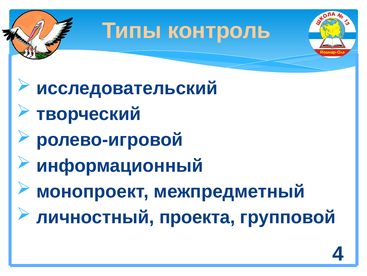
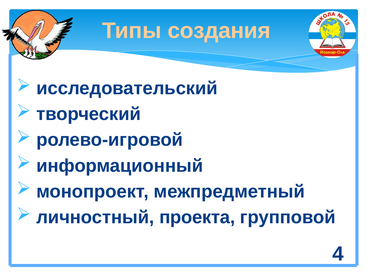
контроль: контроль -> создания
